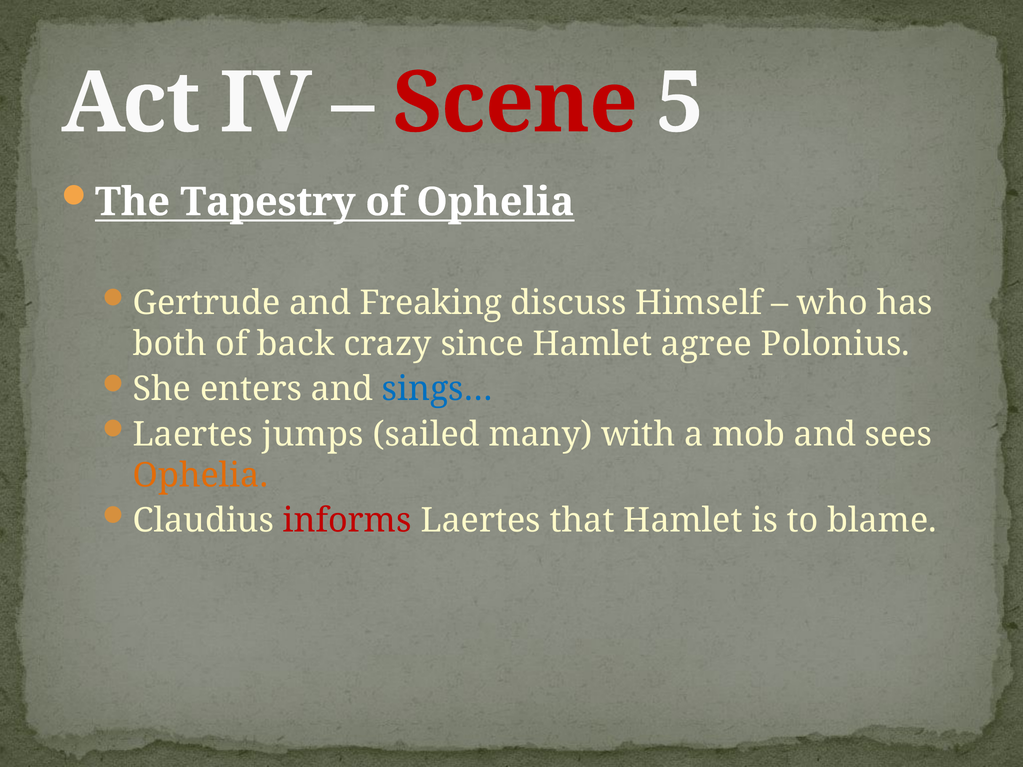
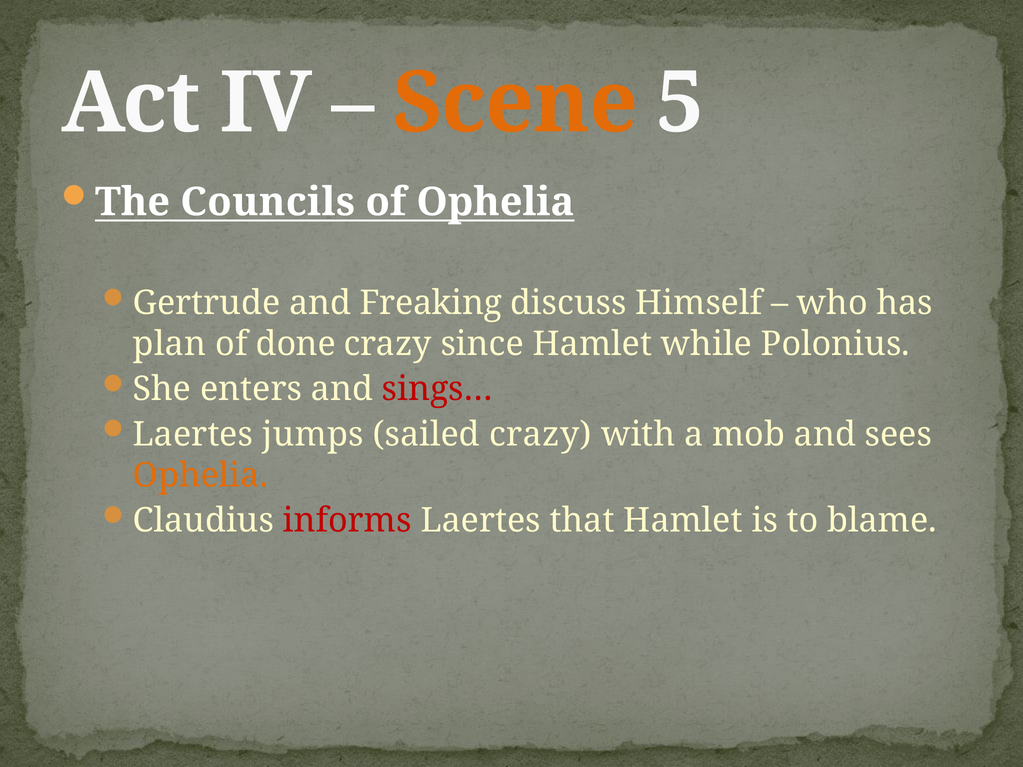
Scene colour: red -> orange
Tapestry: Tapestry -> Councils
both: both -> plan
back: back -> done
agree: agree -> while
sings… colour: blue -> red
sailed many: many -> crazy
